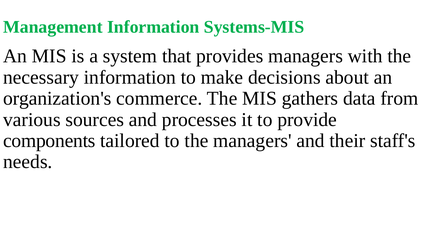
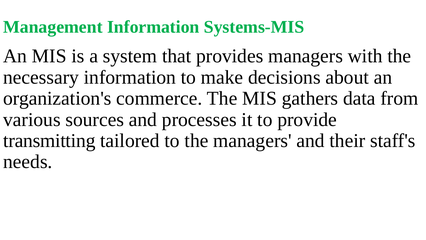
components: components -> transmitting
